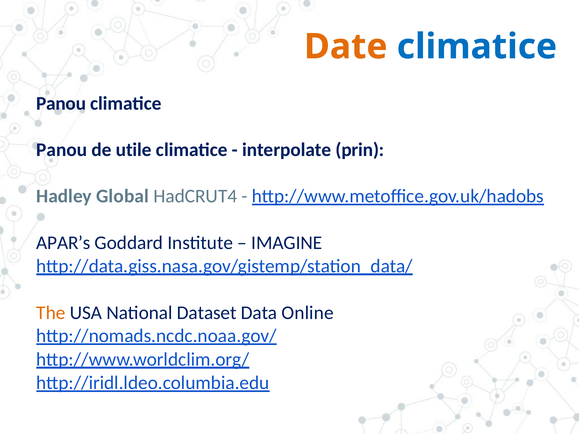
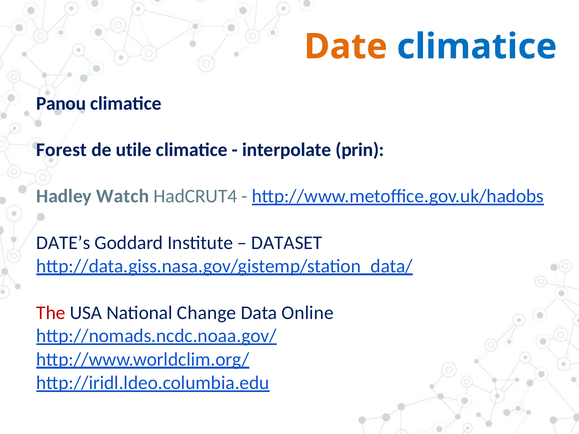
Panou at (62, 150): Panou -> Forest
Global: Global -> Watch
APAR’s: APAR’s -> DATE’s
IMAGINE: IMAGINE -> DATASET
The colour: orange -> red
Dataset: Dataset -> Change
